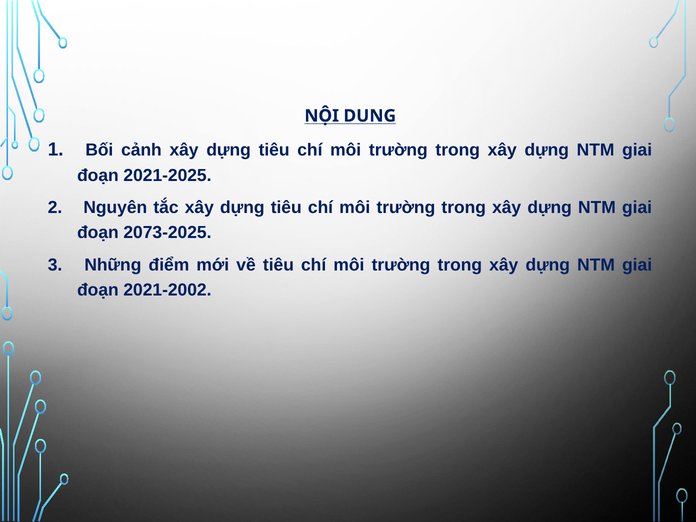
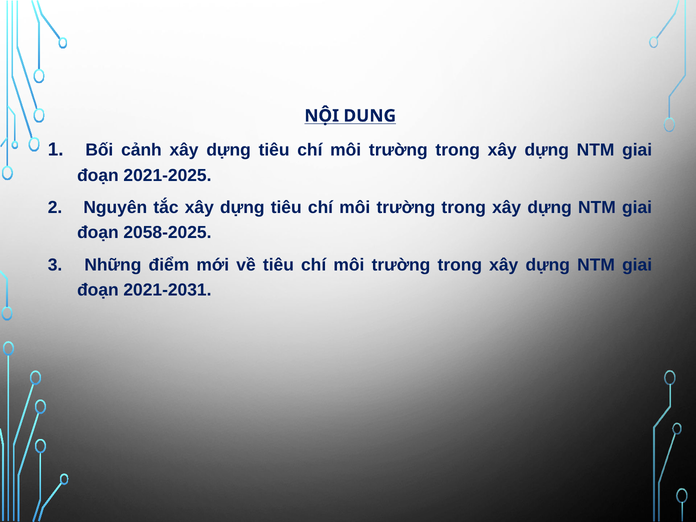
2073-2025: 2073-2025 -> 2058-2025
2021-2002: 2021-2002 -> 2021-2031
